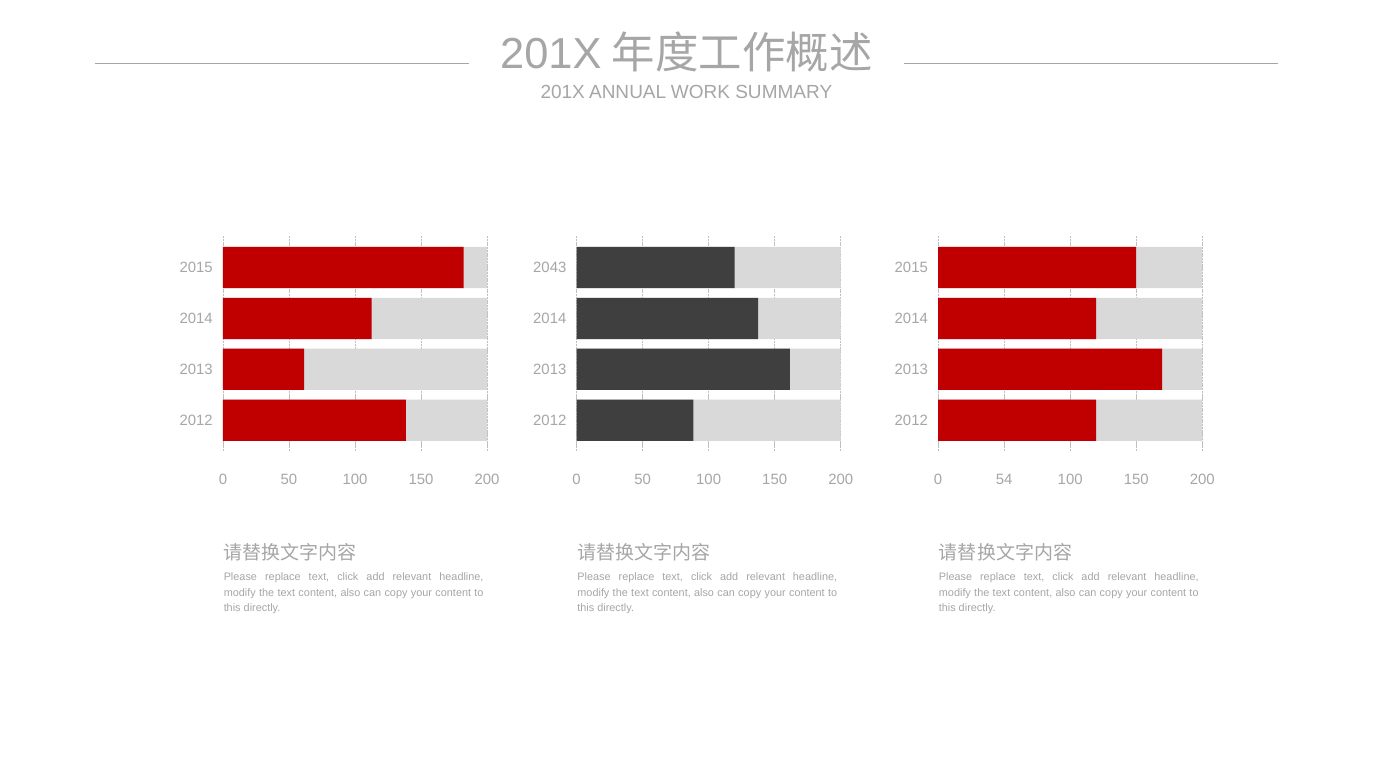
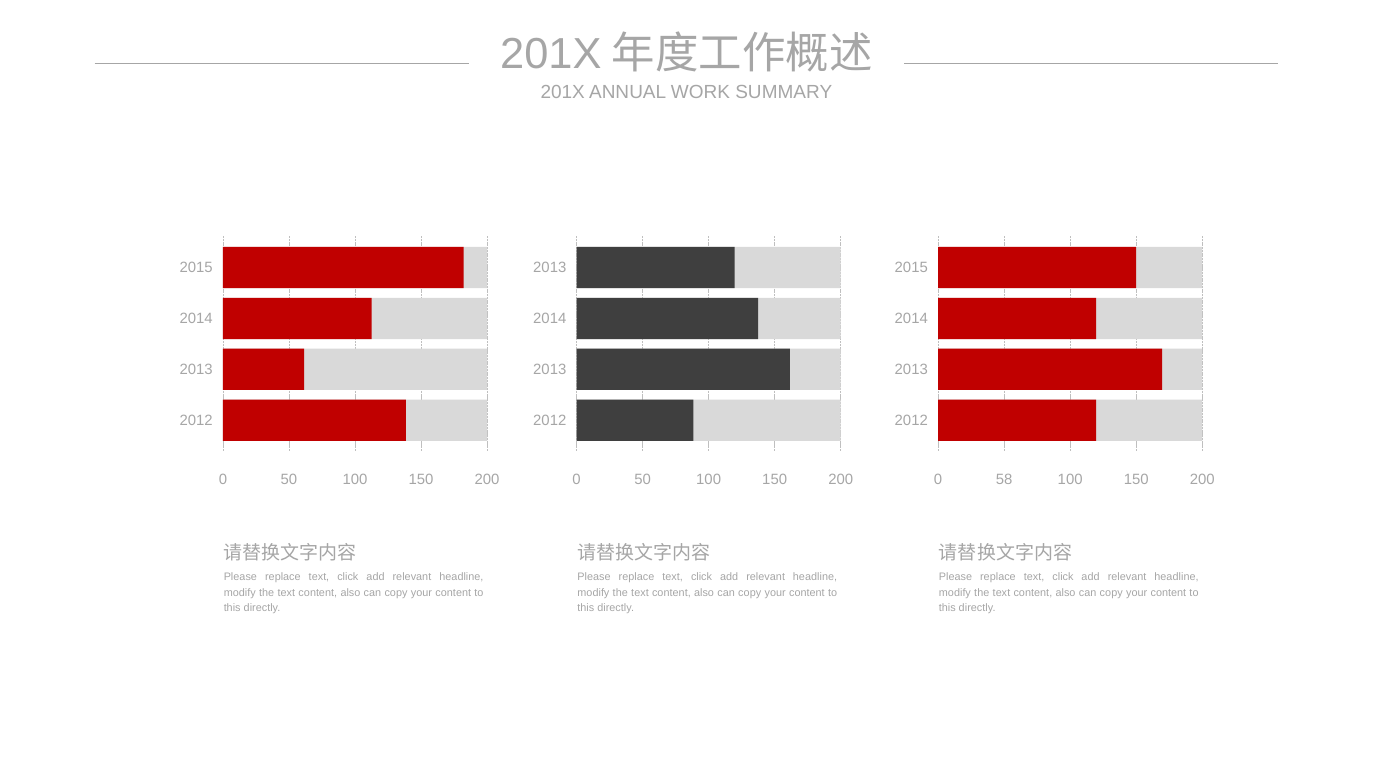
2043 at (550, 268): 2043 -> 2013
54: 54 -> 58
